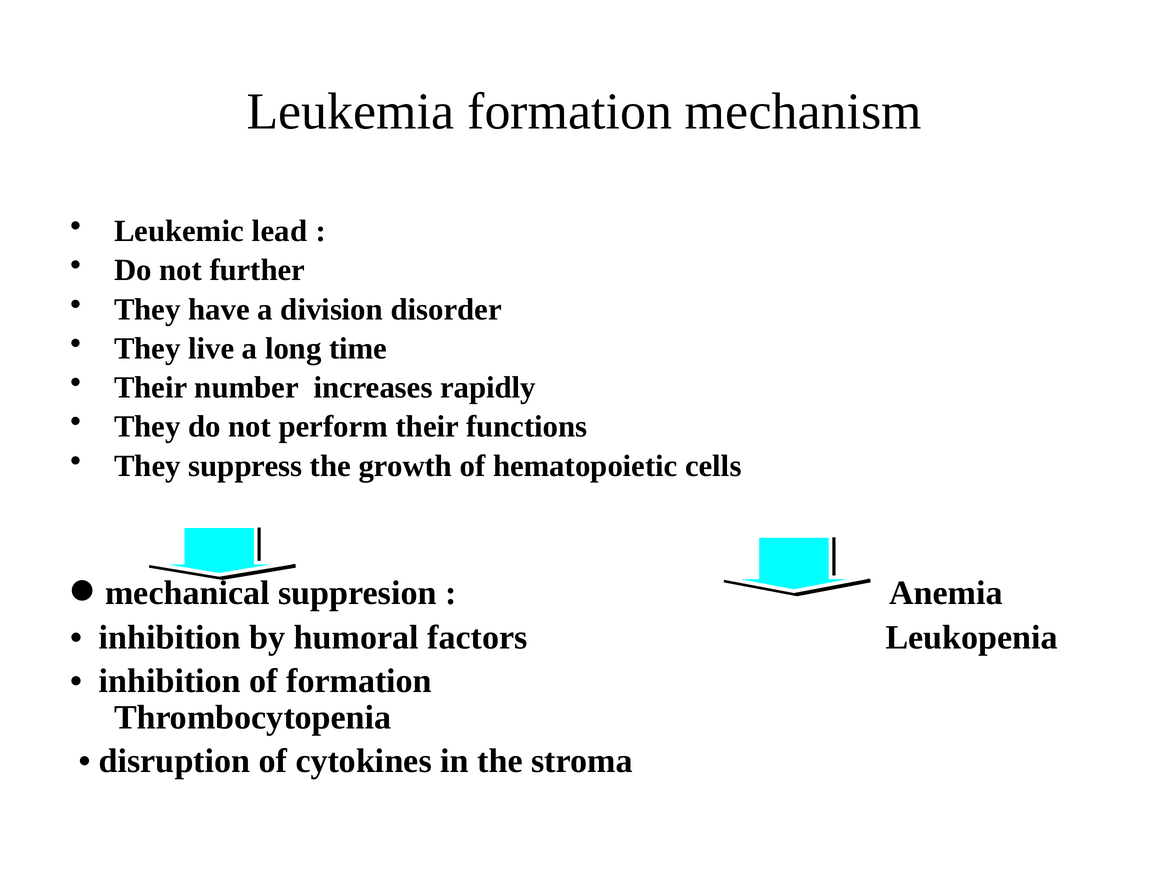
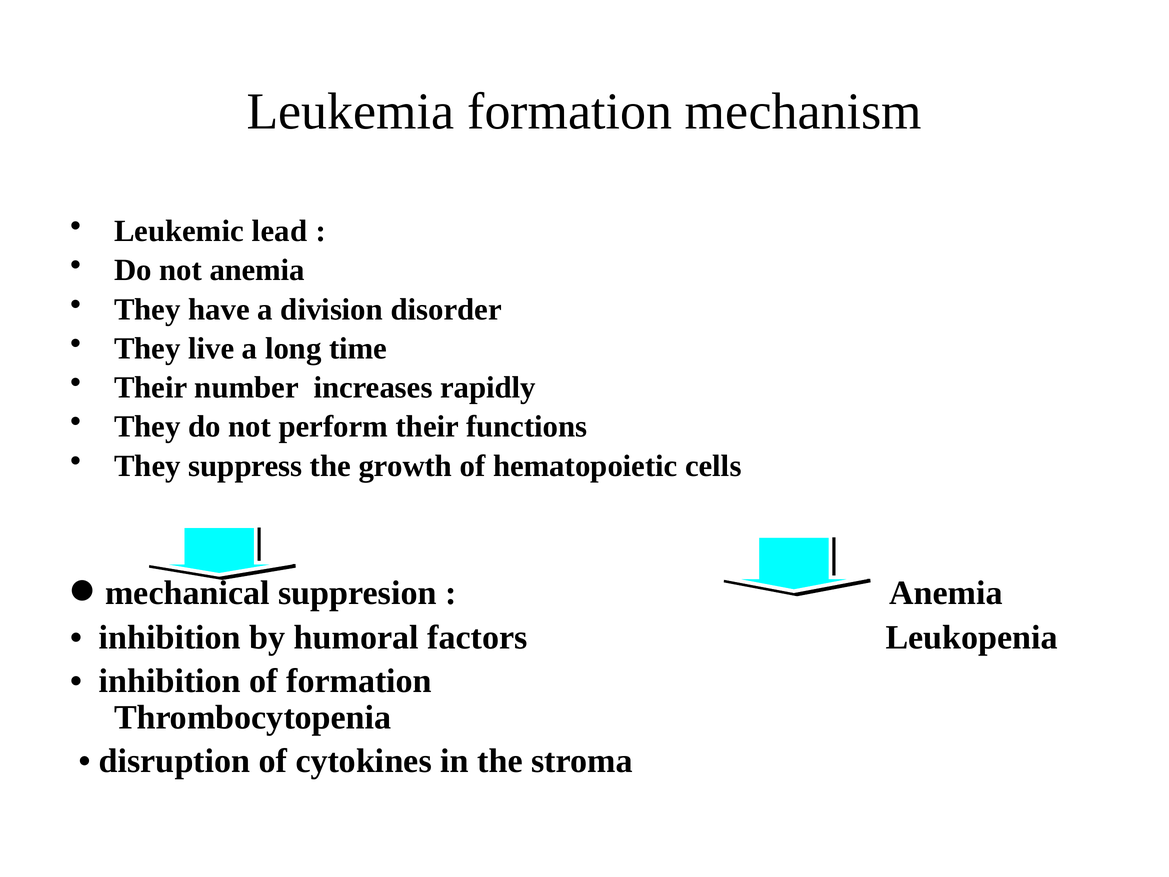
not further: further -> anemia
